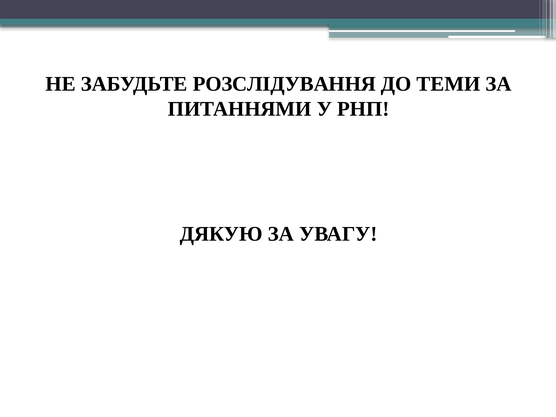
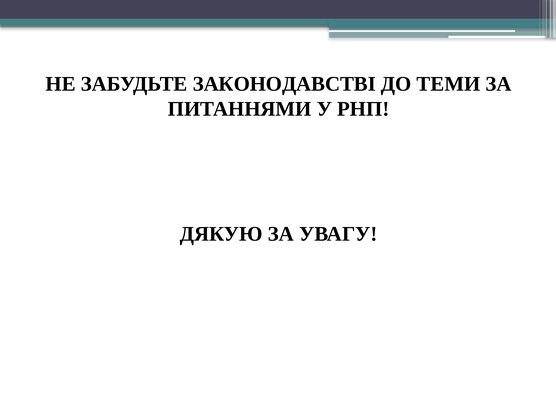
РОЗСЛІДУВАННЯ: РОЗСЛІДУВАННЯ -> ЗАКОНОДАВСТВІ
